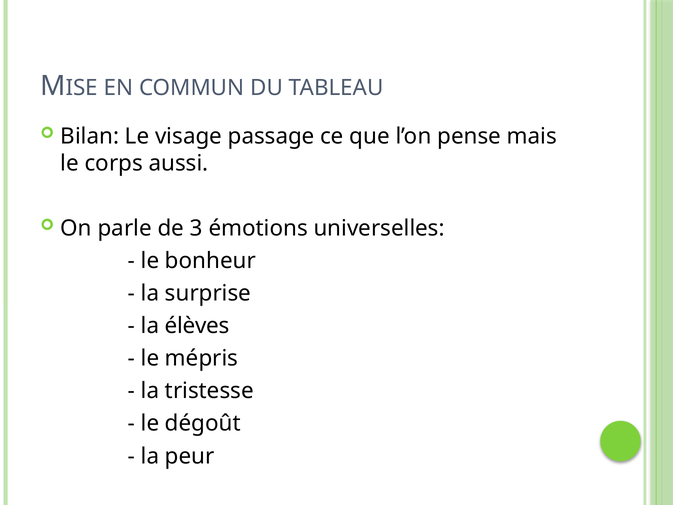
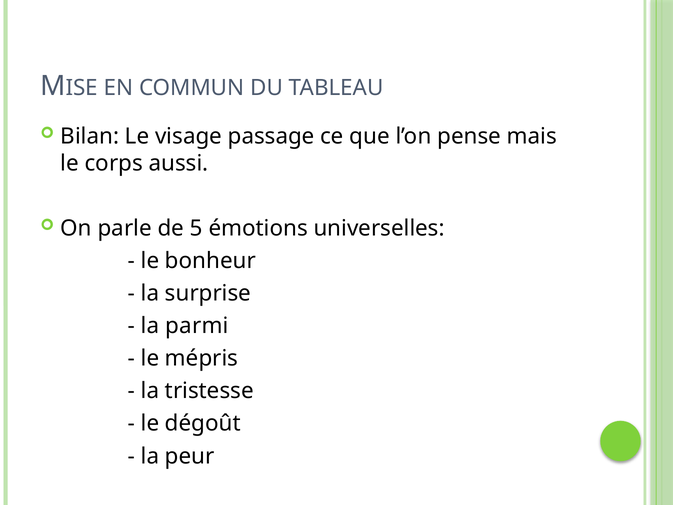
3: 3 -> 5
élèves: élèves -> parmi
